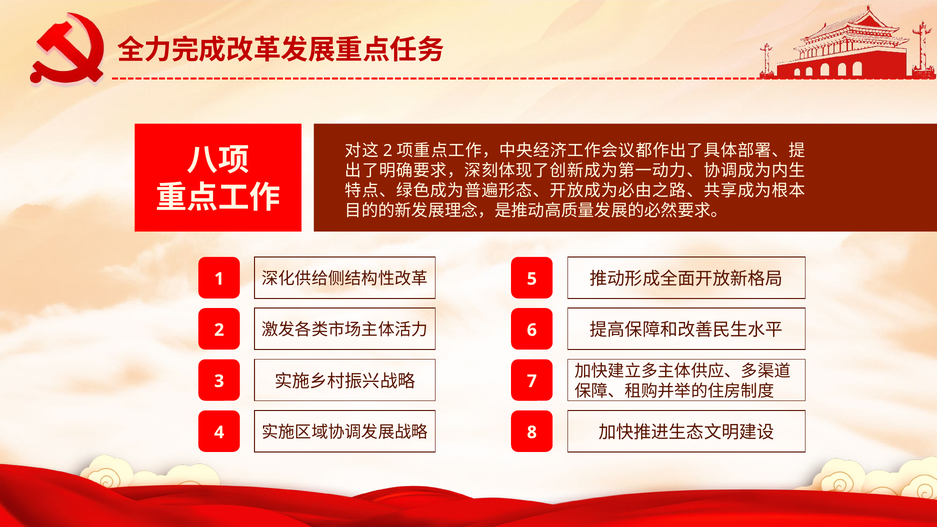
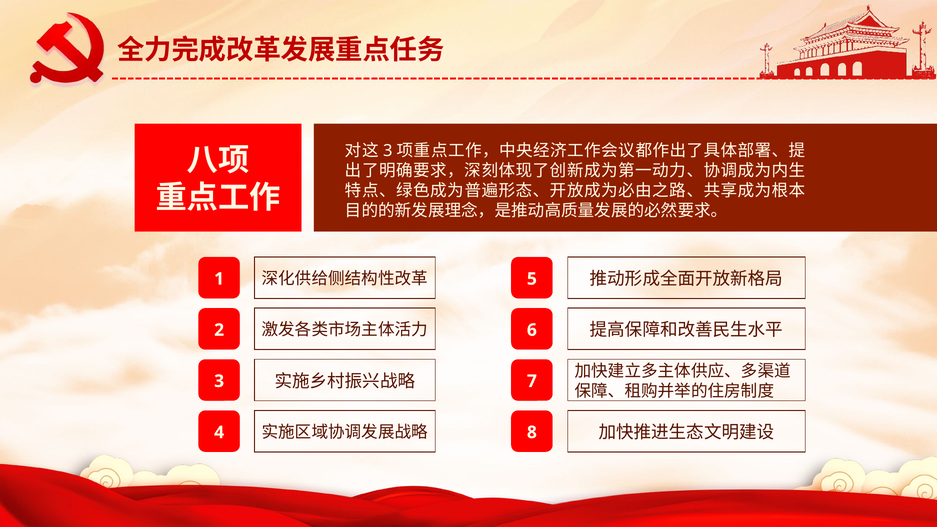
2 at (388, 151): 2 -> 3
